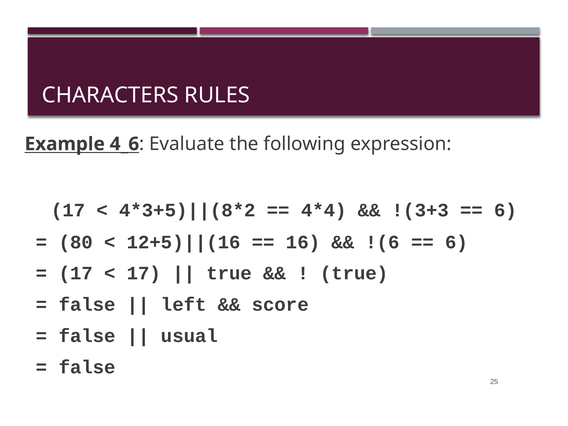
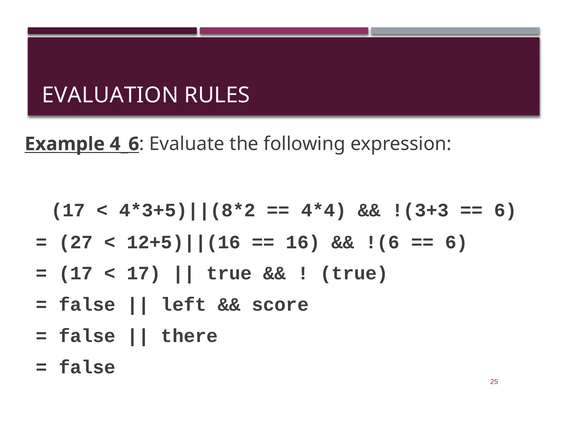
CHARACTERS: CHARACTERS -> EVALUATION
80: 80 -> 27
usual: usual -> there
